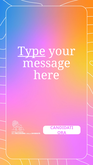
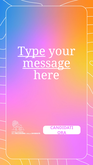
message underline: none -> present
